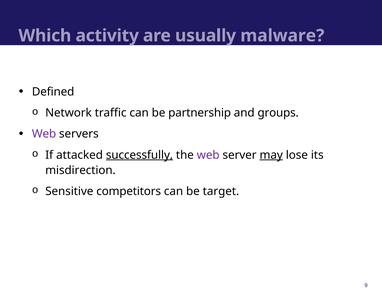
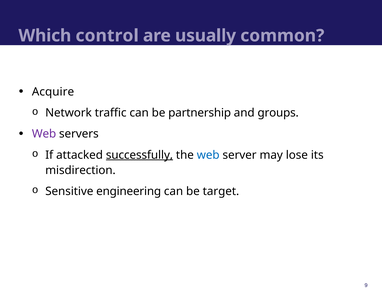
activity: activity -> control
malware: malware -> common
Defined: Defined -> Acquire
web at (208, 155) colour: purple -> blue
may underline: present -> none
competitors: competitors -> engineering
